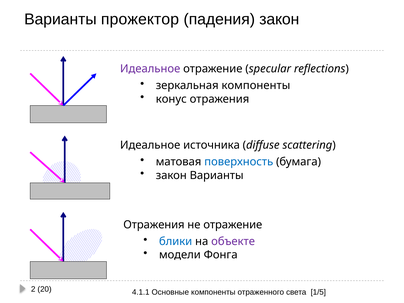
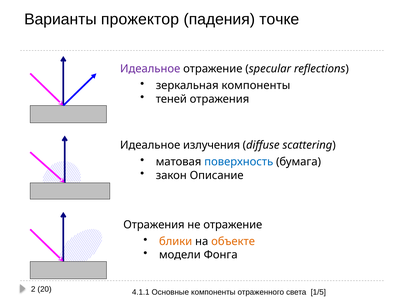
падения закон: закон -> точке
конус: конус -> теней
источника: источника -> излучения
закон Варианты: Варианты -> Описание
блики colour: blue -> orange
объекте colour: purple -> orange
